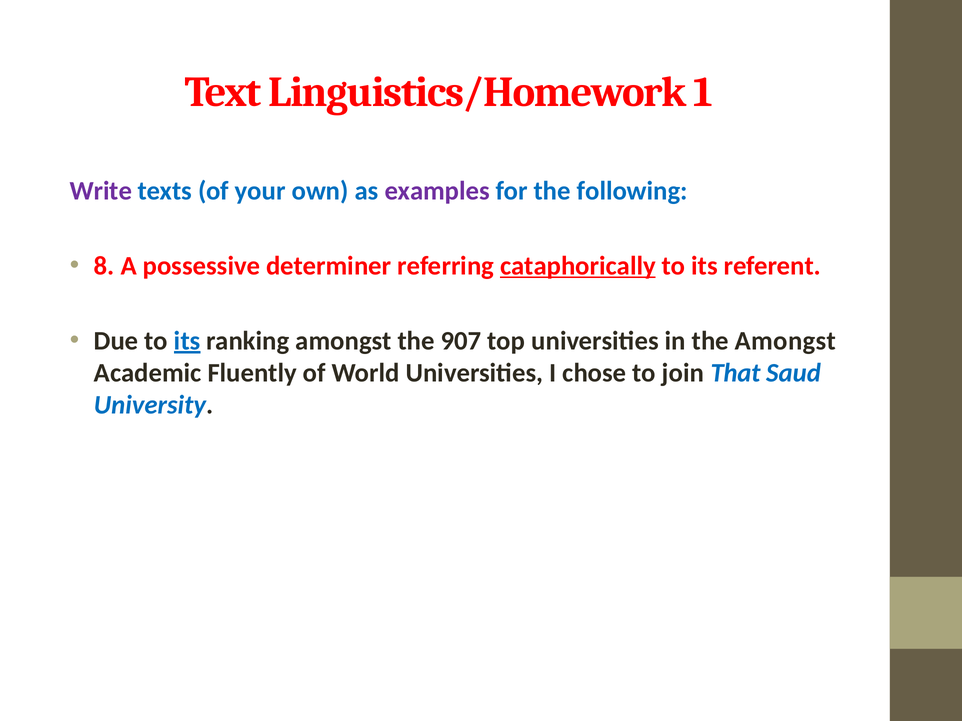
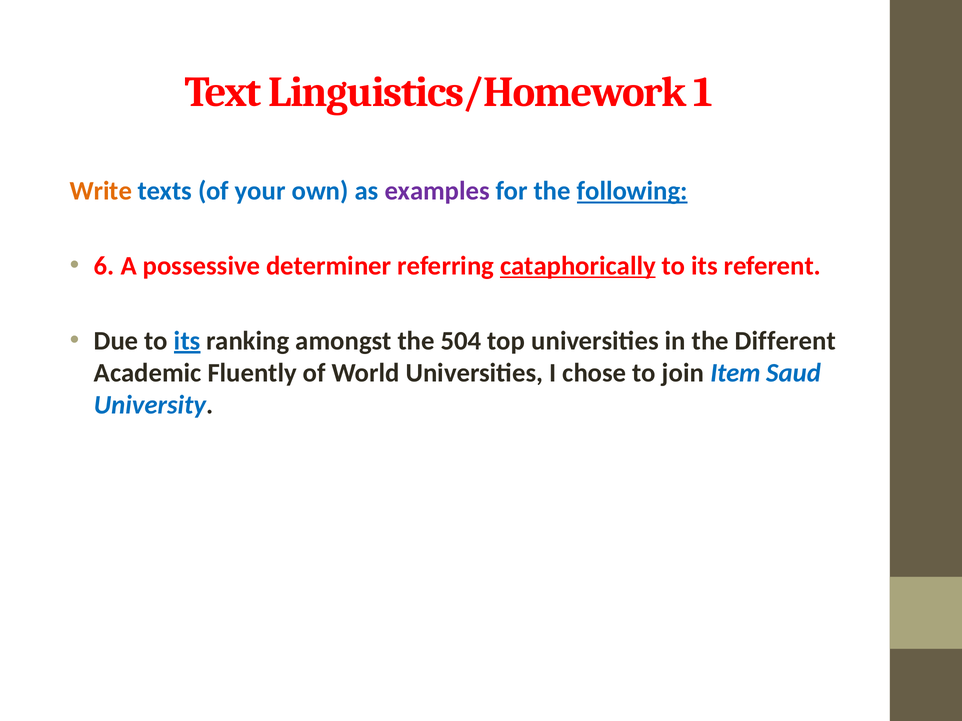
Write colour: purple -> orange
following underline: none -> present
8: 8 -> 6
907: 907 -> 504
the Amongst: Amongst -> Different
That: That -> Item
